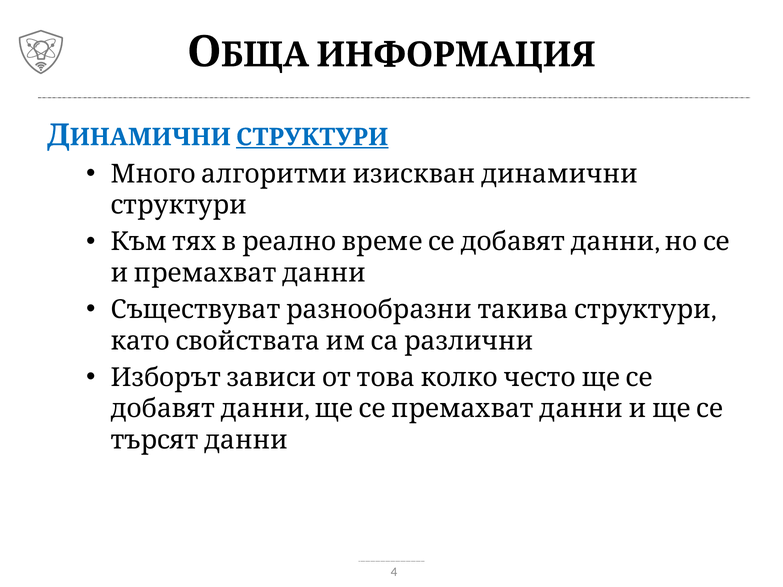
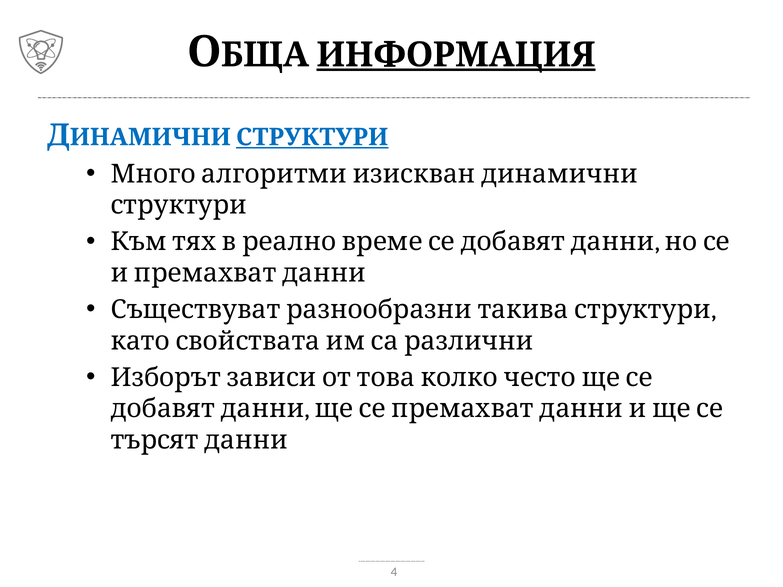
ИНФОРМАЦИЯ underline: none -> present
